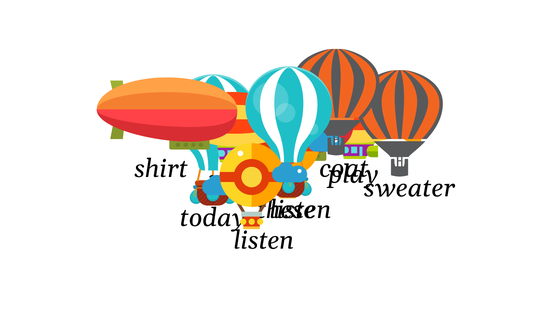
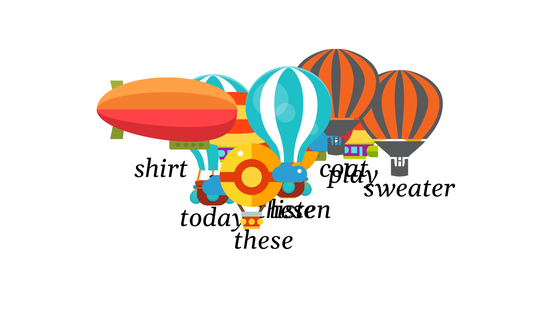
listen at (264, 241): listen -> these
